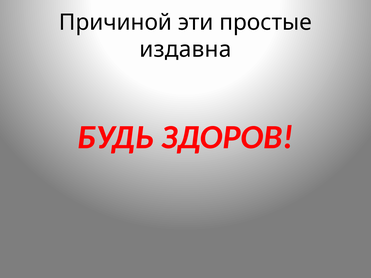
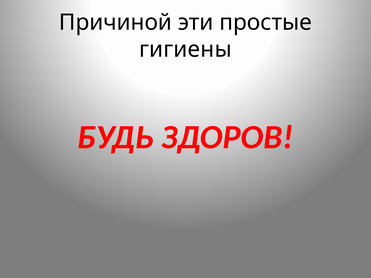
издавна: издавна -> гигиены
